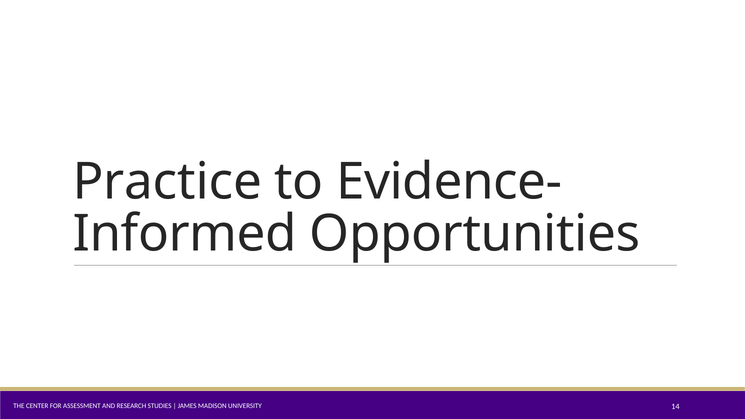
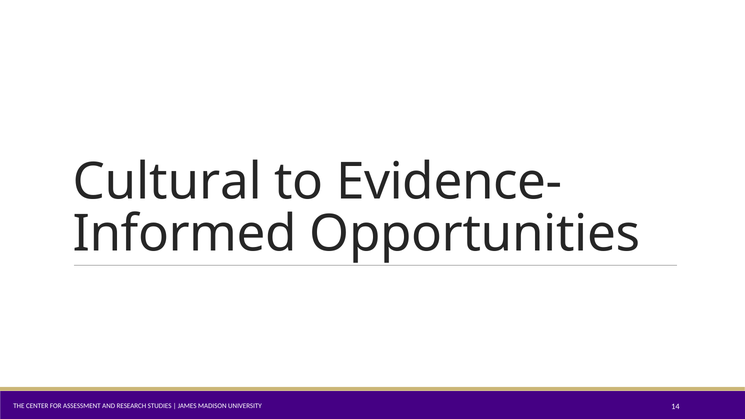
Practice: Practice -> Cultural
